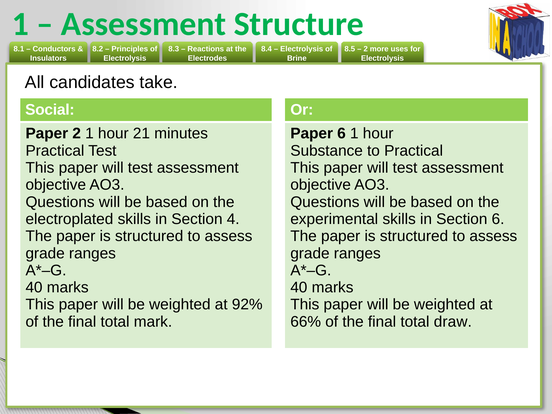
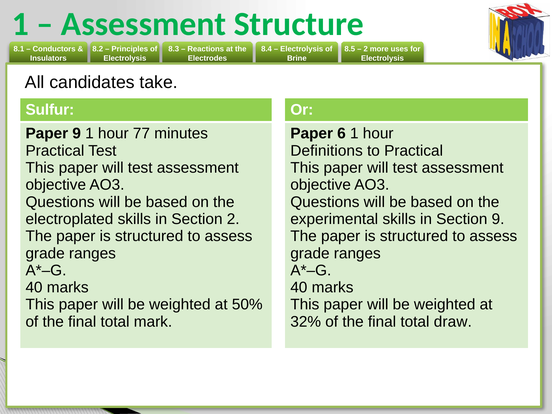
Social: Social -> Sulfur
Paper 2: 2 -> 9
21: 21 -> 77
Substance: Substance -> Definitions
Section 4: 4 -> 2
Section 6: 6 -> 9
92%: 92% -> 50%
66%: 66% -> 32%
